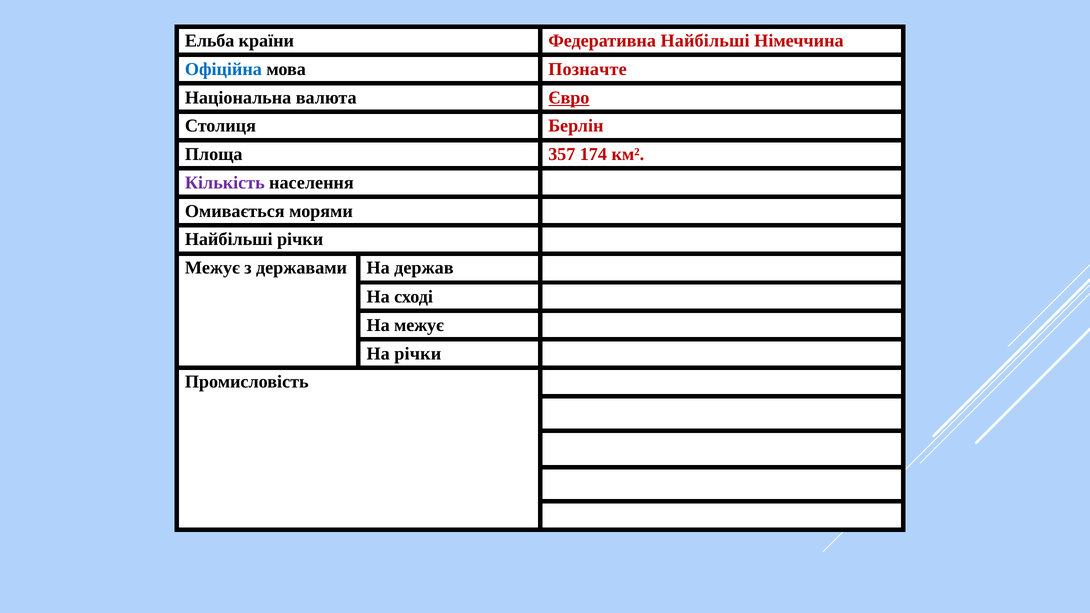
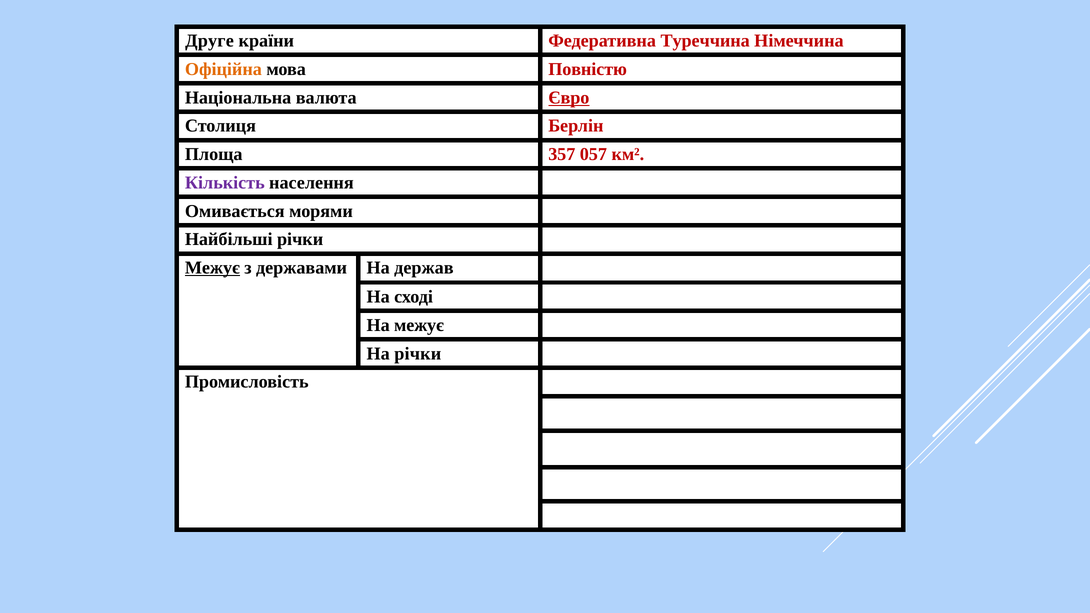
Ельба: Ельба -> Друге
Федеративна Найбільші: Найбільші -> Туреччина
Офіційна colour: blue -> orange
Позначте: Позначте -> Повністю
174: 174 -> 057
Межує at (212, 268) underline: none -> present
